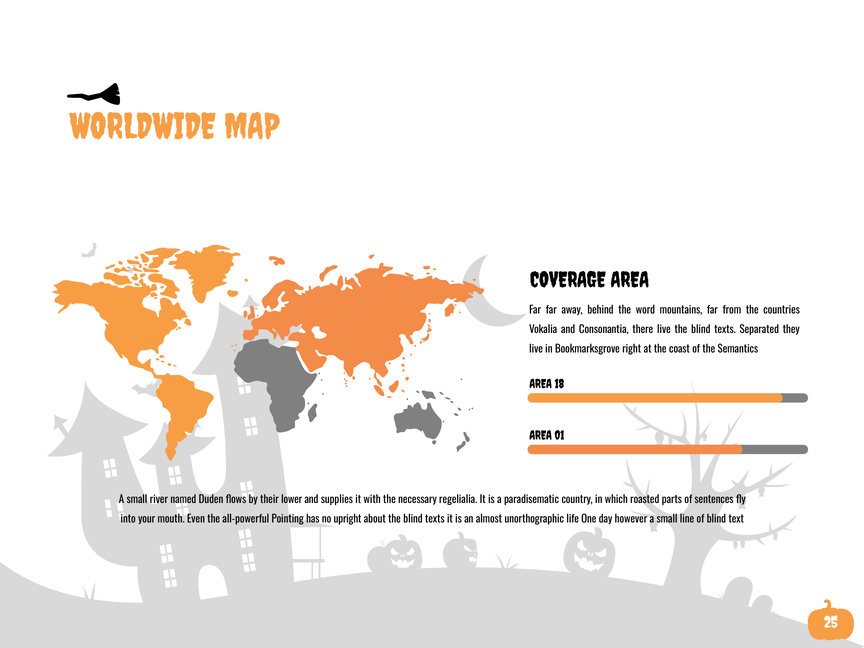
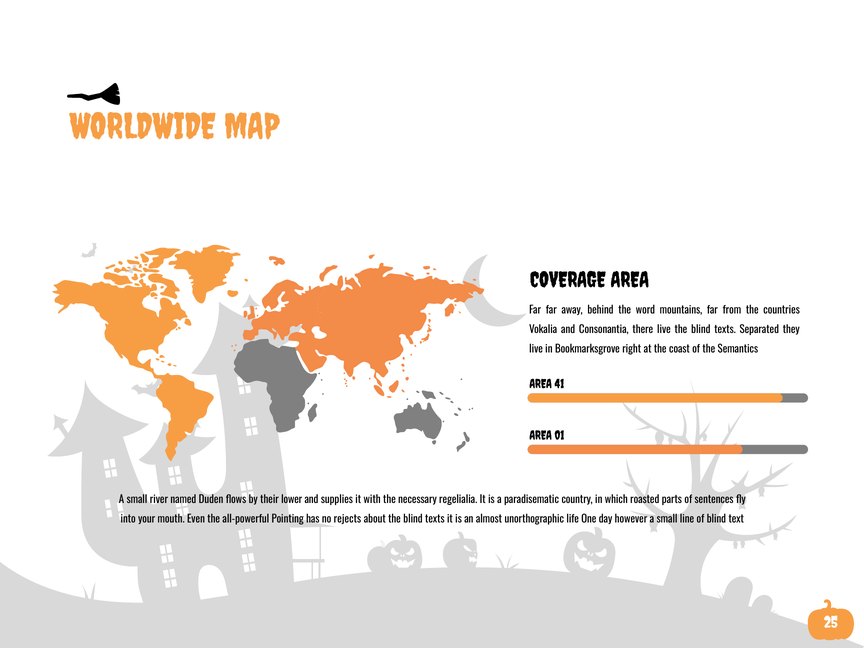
18: 18 -> 41
upright: upright -> rejects
